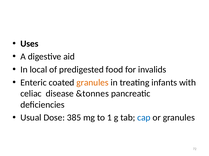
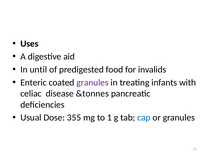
local: local -> until
granules at (92, 83) colour: orange -> purple
385: 385 -> 355
